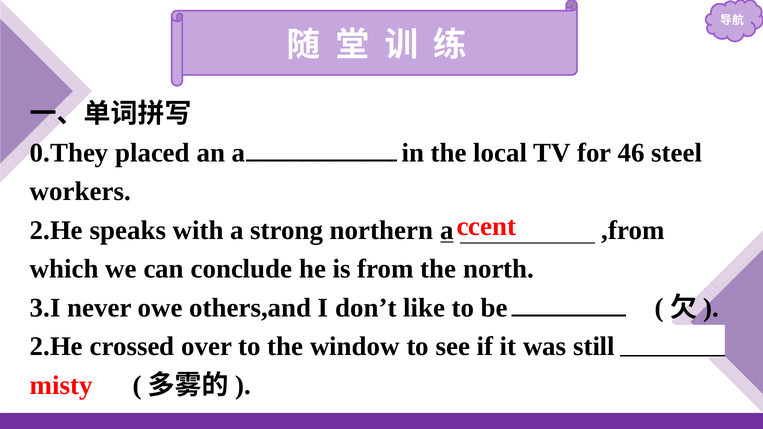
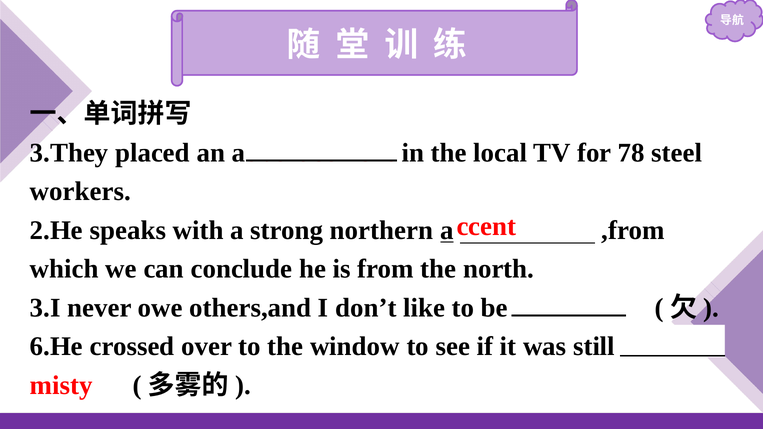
0.They: 0.They -> 3.They
46: 46 -> 78
2.He at (56, 347): 2.He -> 6.He
